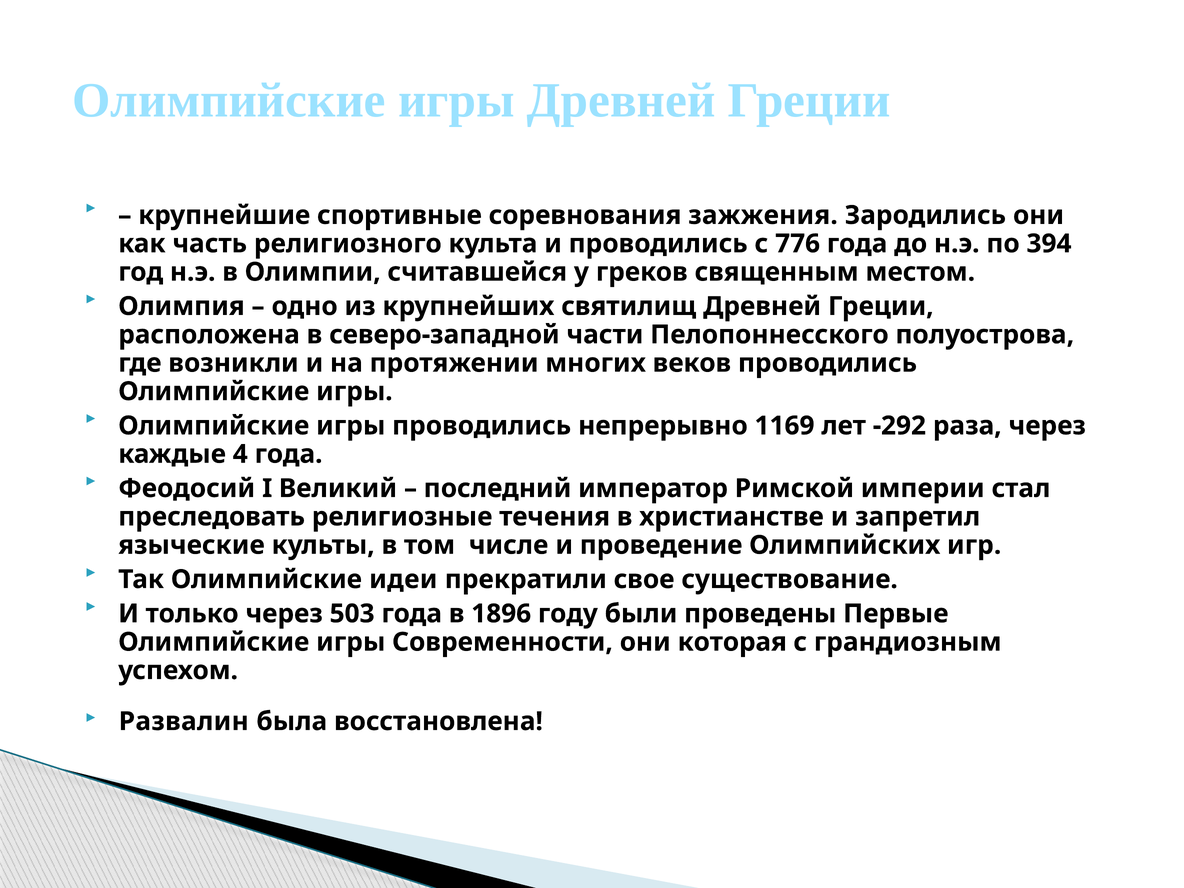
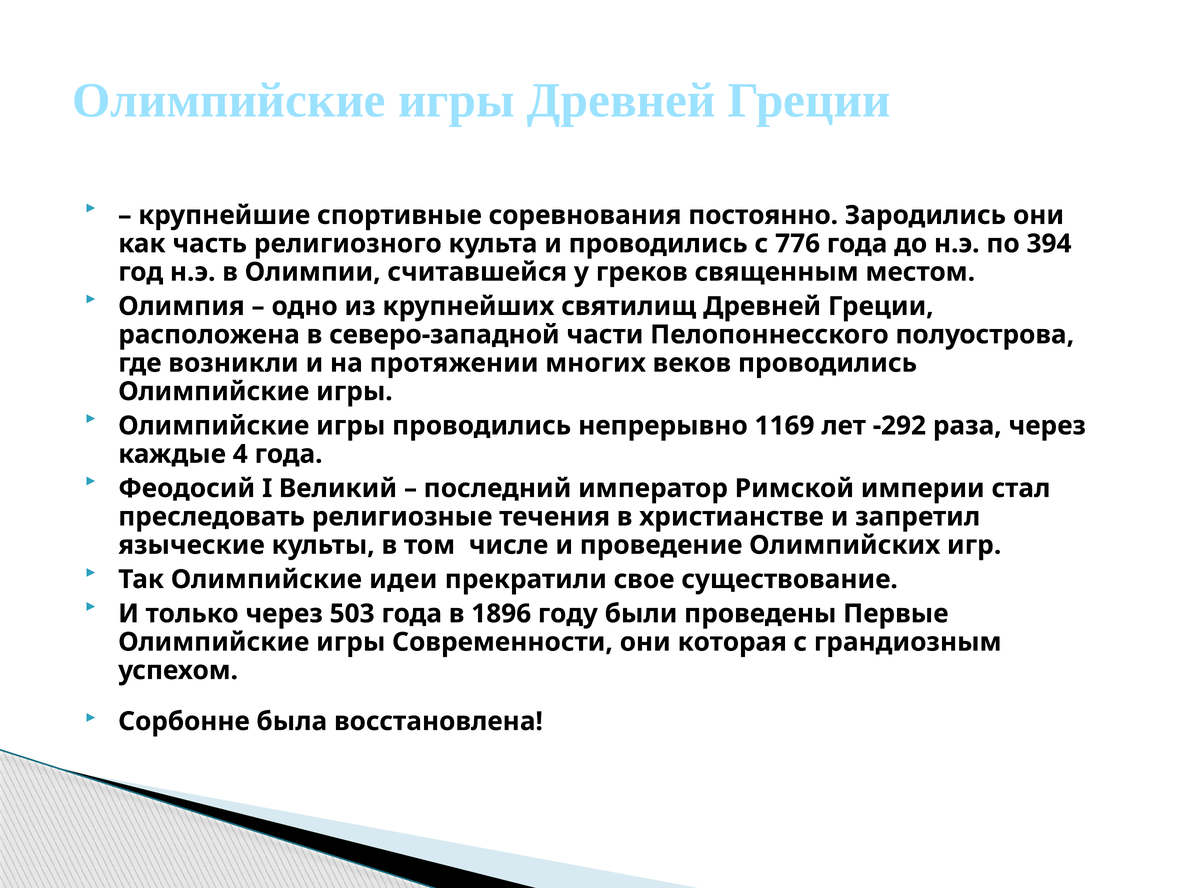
зажжения: зажжения -> постоянно
Развалин: Развалин -> Сорбонне
